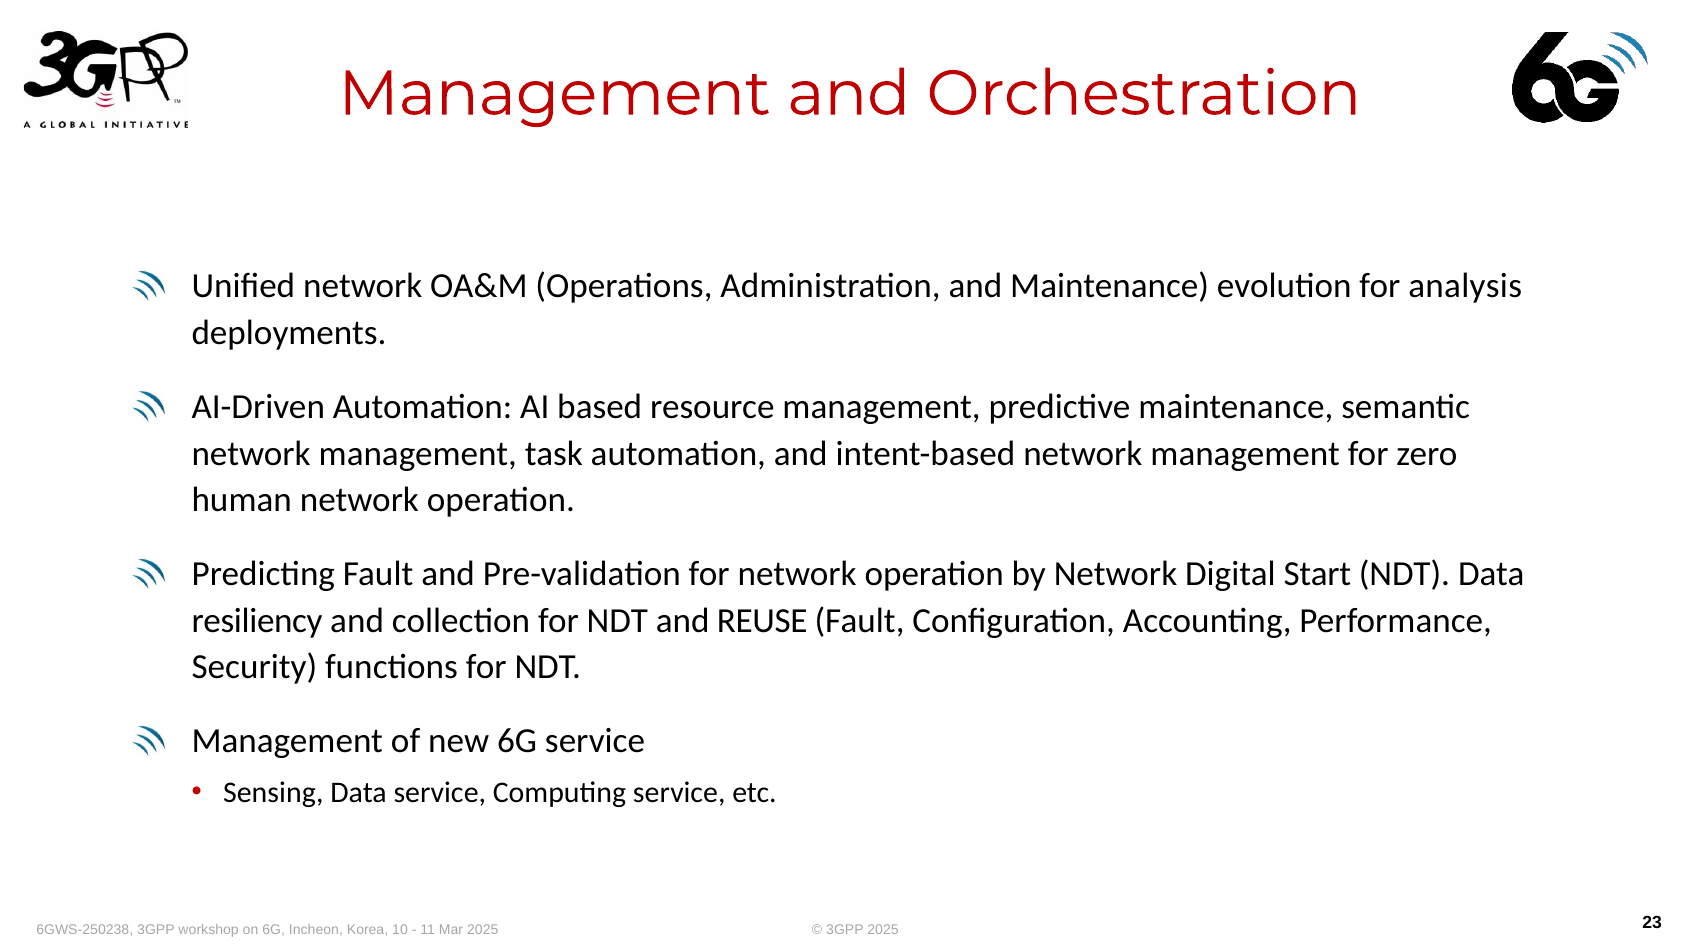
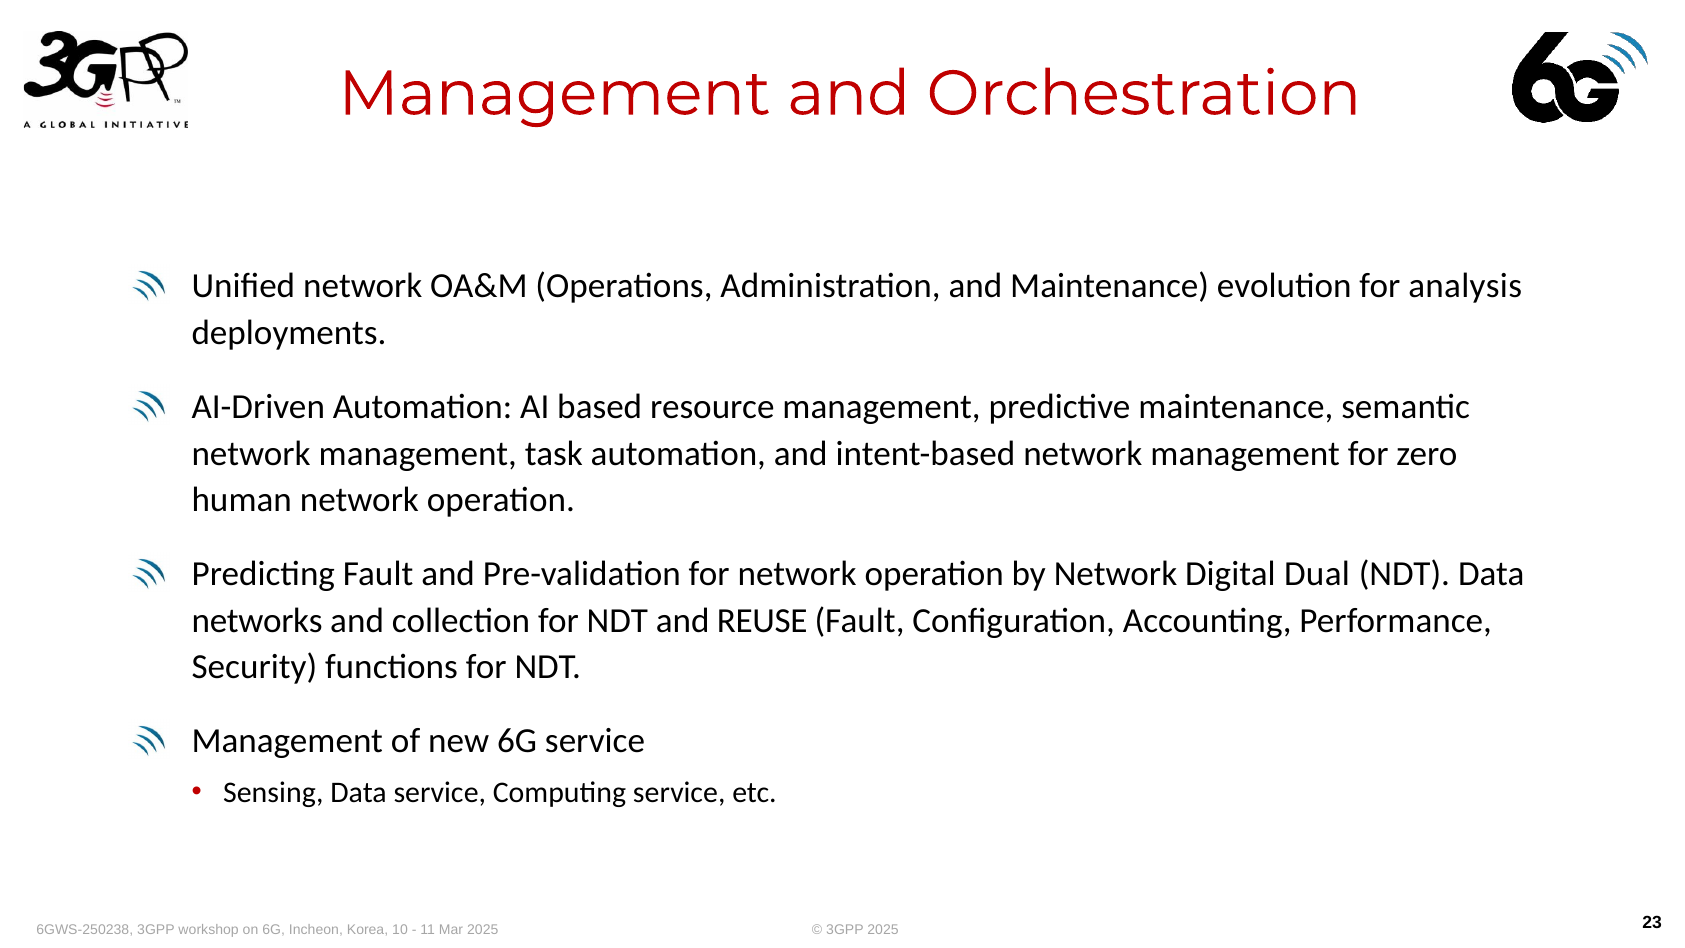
Start: Start -> Dual
resiliency: resiliency -> networks
